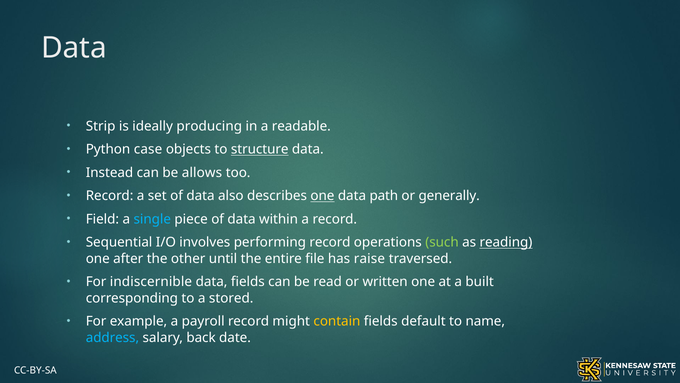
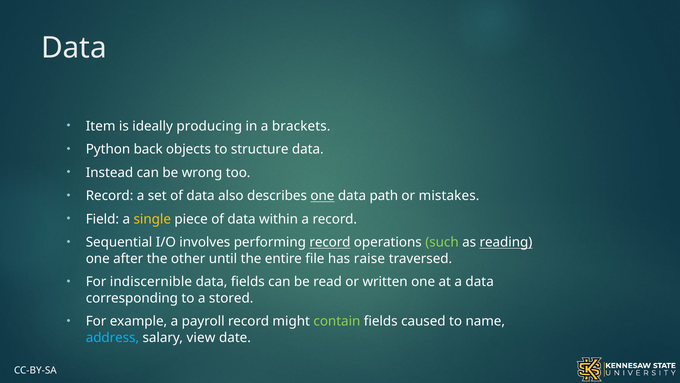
Strip: Strip -> Item
readable: readable -> brackets
case: case -> back
structure underline: present -> none
allows: allows -> wrong
generally: generally -> mistakes
single colour: light blue -> yellow
record at (330, 242) underline: none -> present
a built: built -> data
contain colour: yellow -> light green
default: default -> caused
back: back -> view
